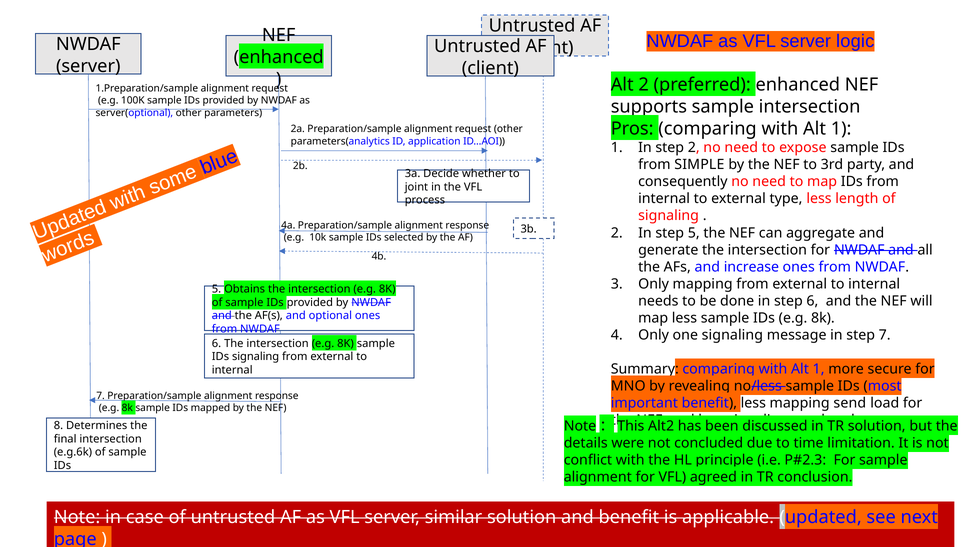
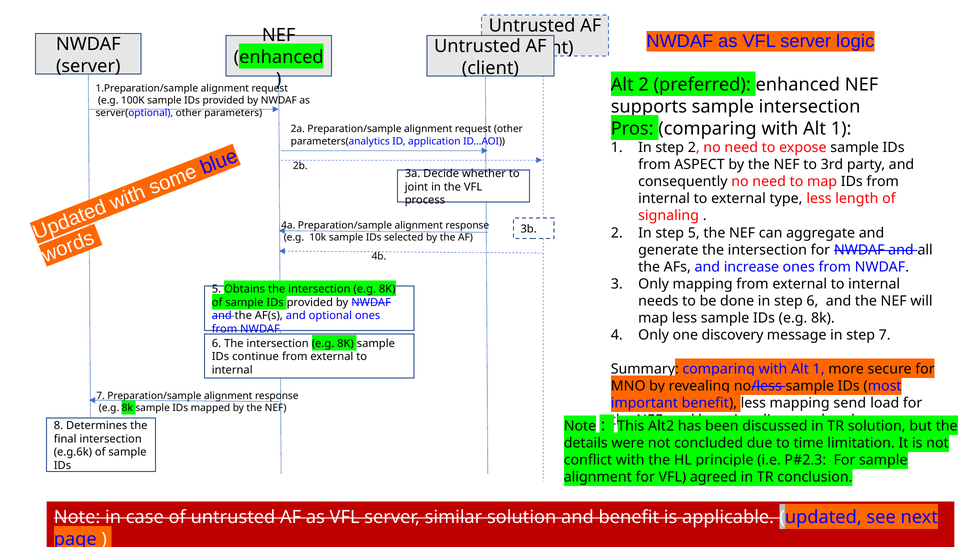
SIMPLE: SIMPLE -> ASPECT
one signaling: signaling -> discovery
IDs signaling: signaling -> continue
